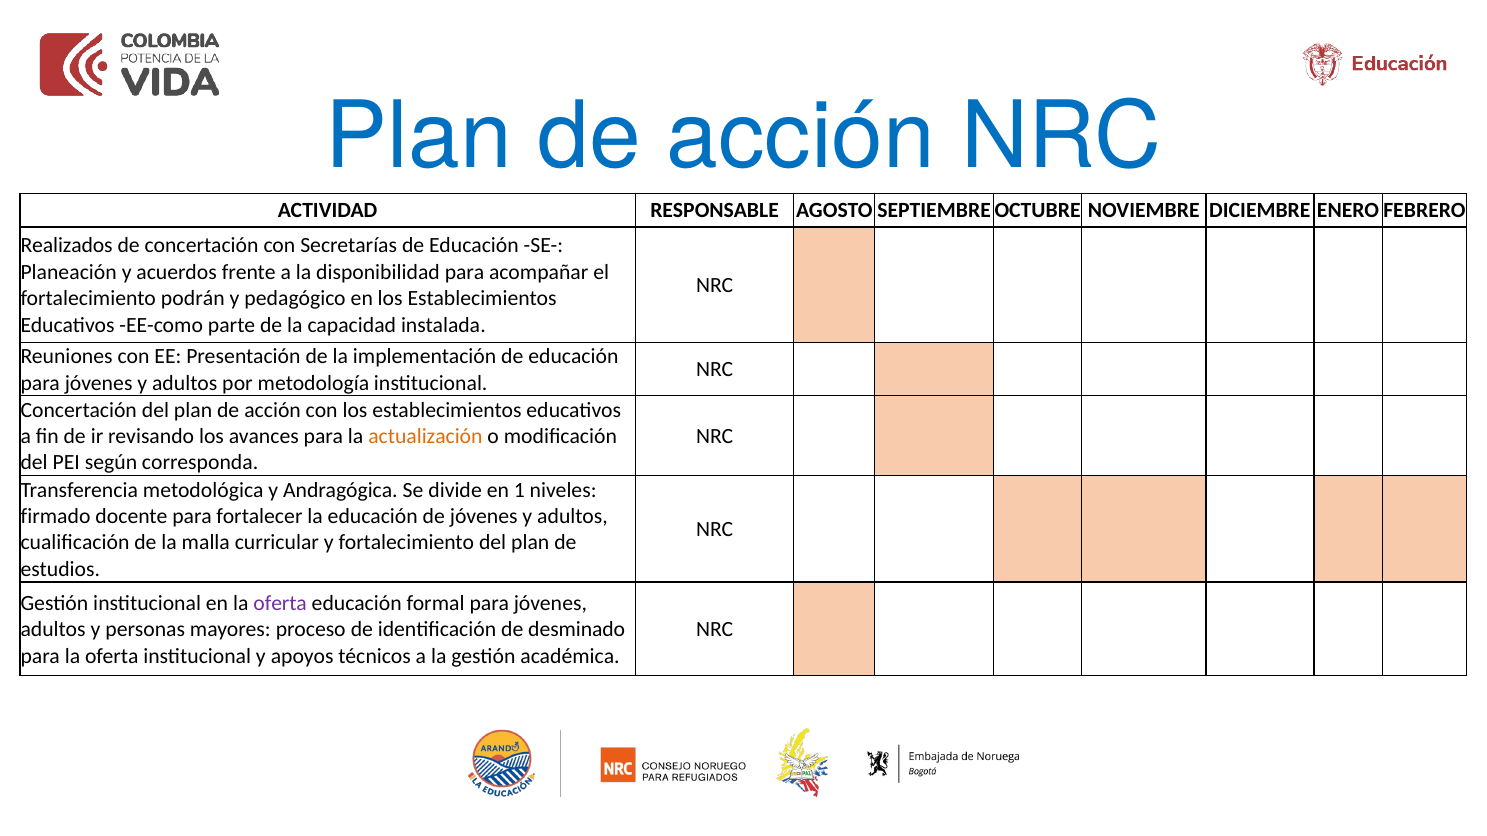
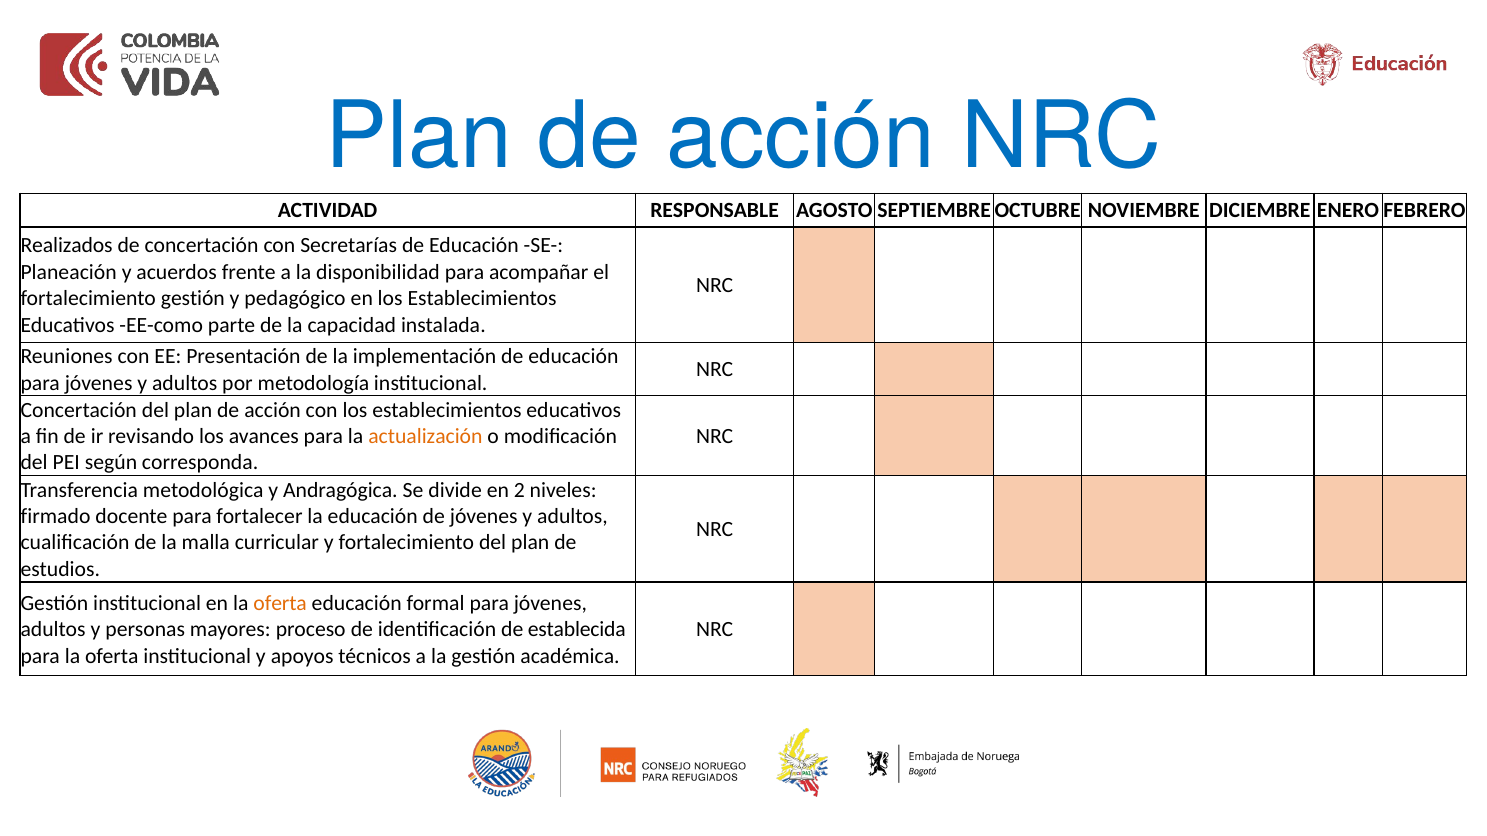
fortalecimiento podrán: podrán -> gestión
1: 1 -> 2
oferta at (280, 604) colour: purple -> orange
desminado: desminado -> establecida
